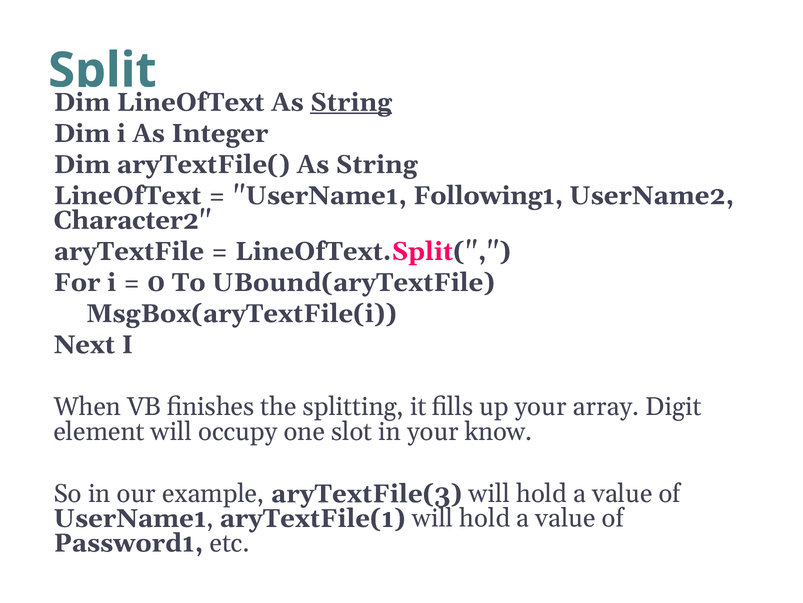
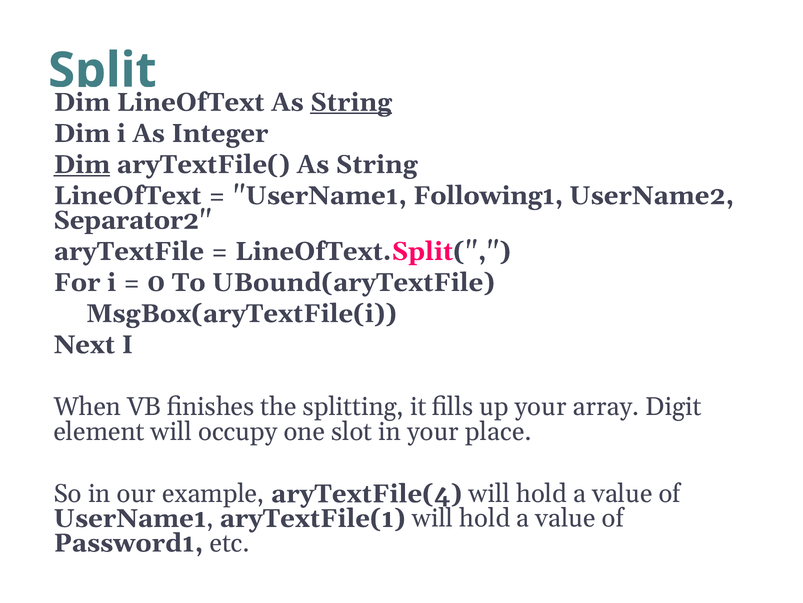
Dim at (82, 164) underline: none -> present
Character2: Character2 -> Separator2
know: know -> place
aryTextFile(3: aryTextFile(3 -> aryTextFile(4
